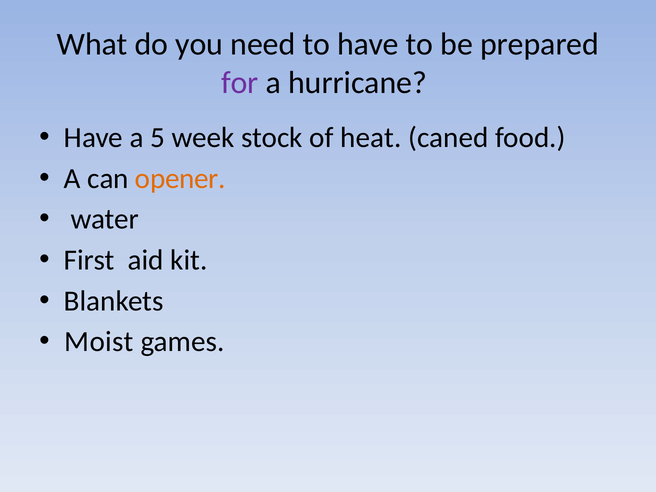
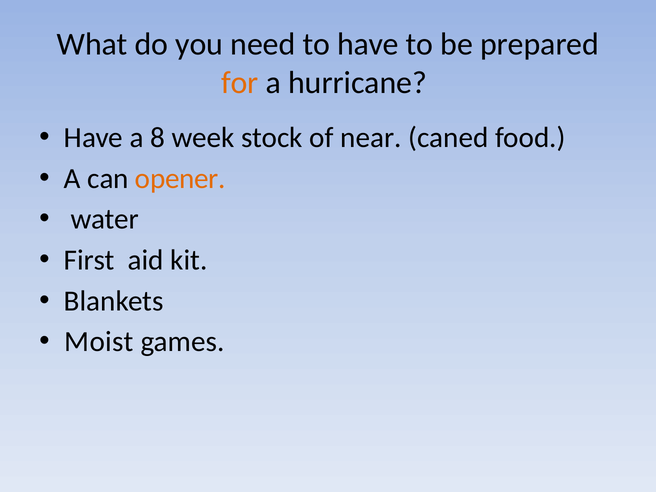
for colour: purple -> orange
5: 5 -> 8
heat: heat -> near
